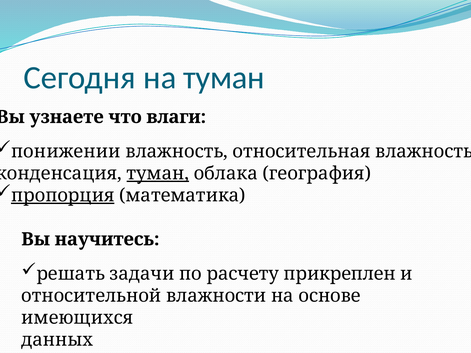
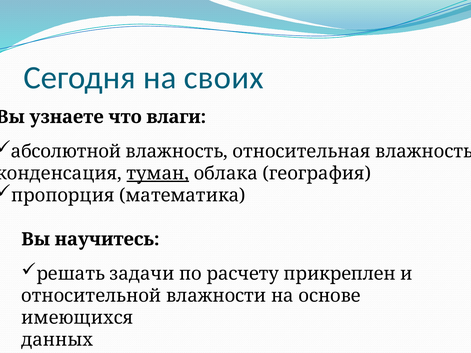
на туман: туман -> своих
понижении: понижении -> абсолютной
пропорция underline: present -> none
